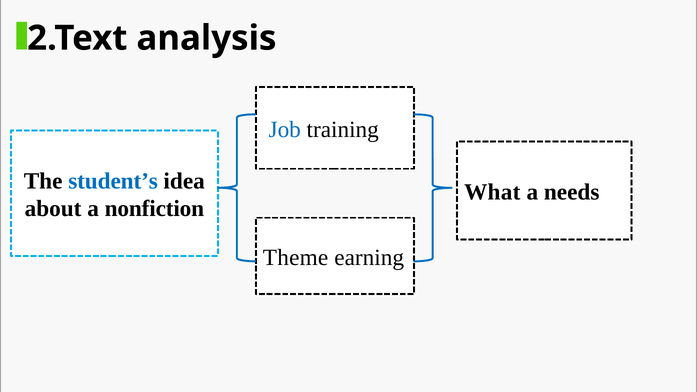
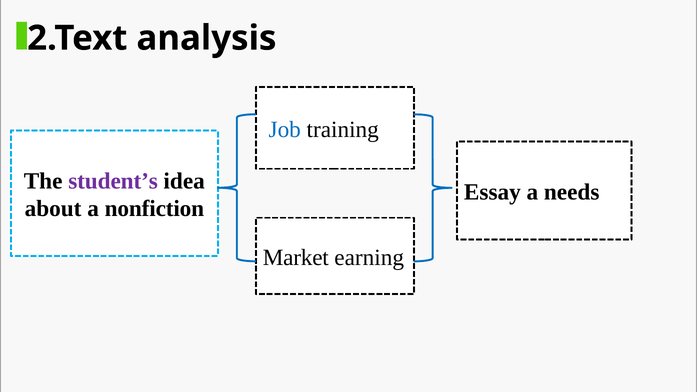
student’s colour: blue -> purple
What: What -> Essay
Theme: Theme -> Market
